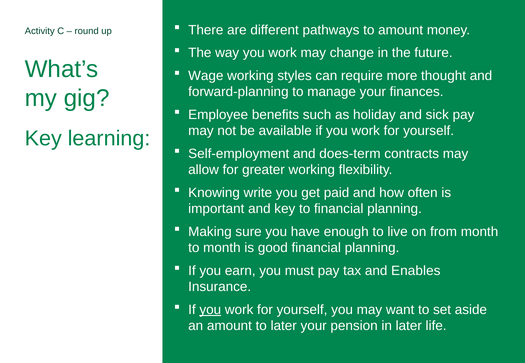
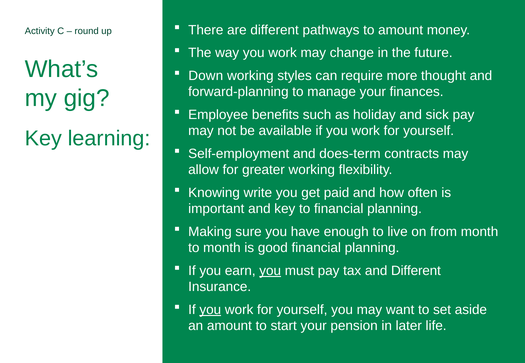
Wage: Wage -> Down
you at (270, 271) underline: none -> present
and Enables: Enables -> Different
to later: later -> start
